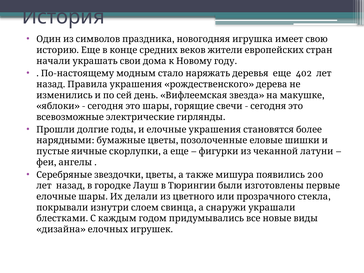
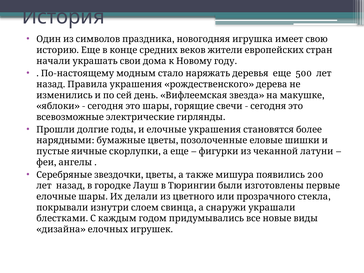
402: 402 -> 500
